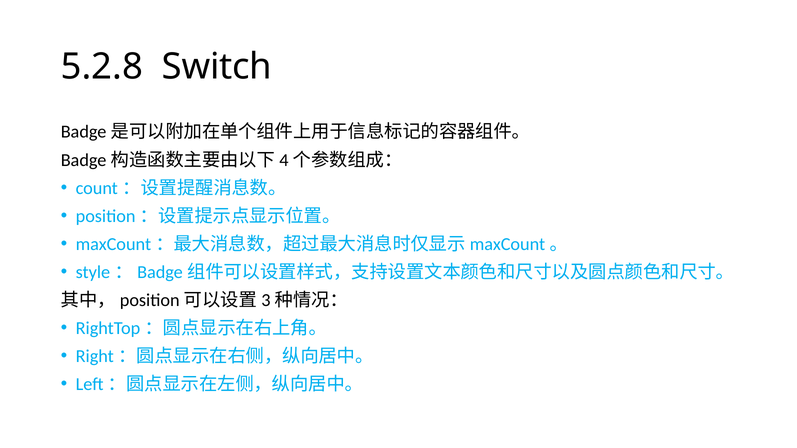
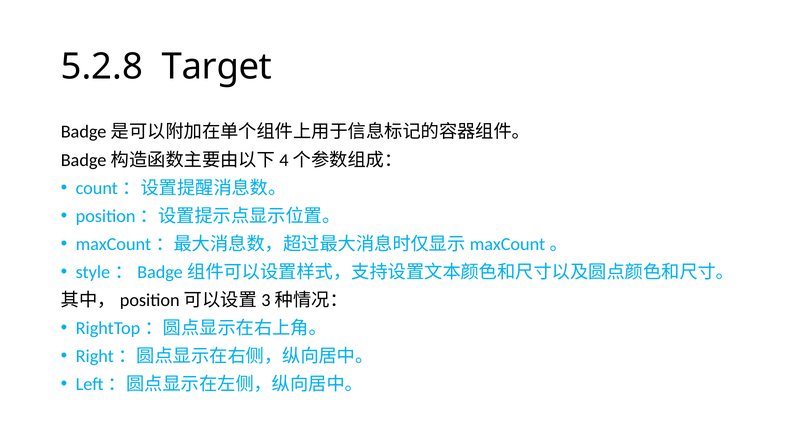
Switch: Switch -> Target
